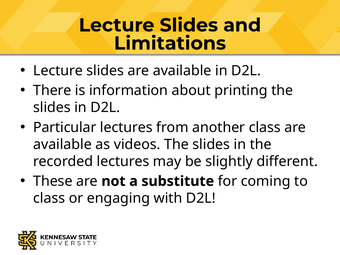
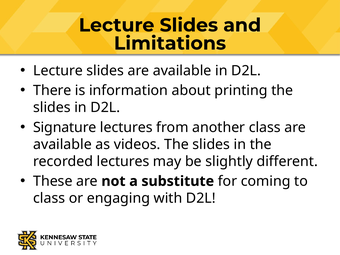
Particular: Particular -> Signature
